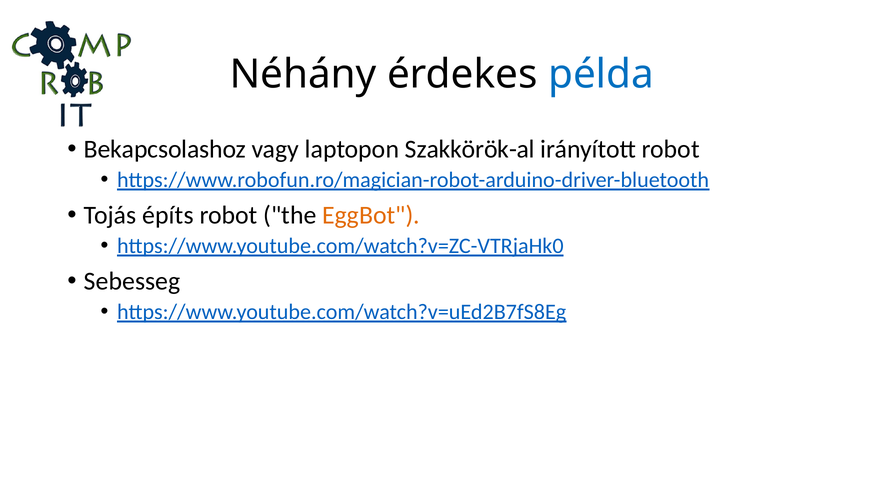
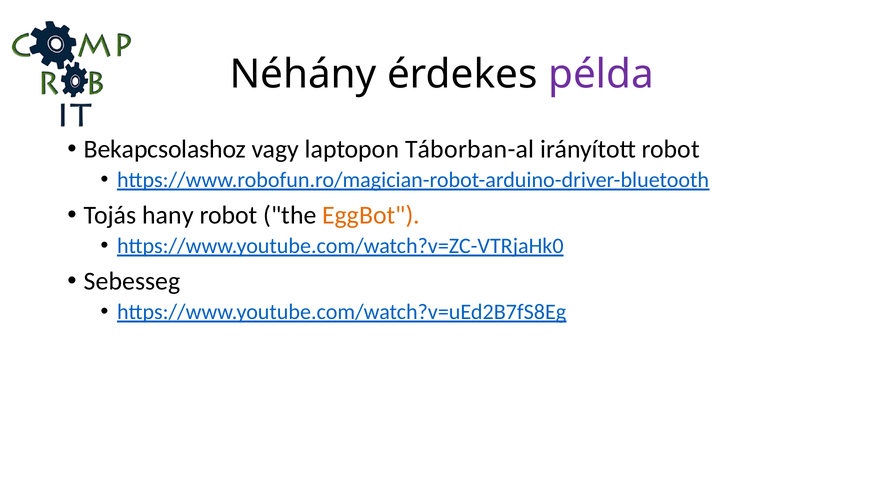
példa colour: blue -> purple
Szakkörök-al: Szakkörök-al -> Táborban-al
építs: építs -> hany
